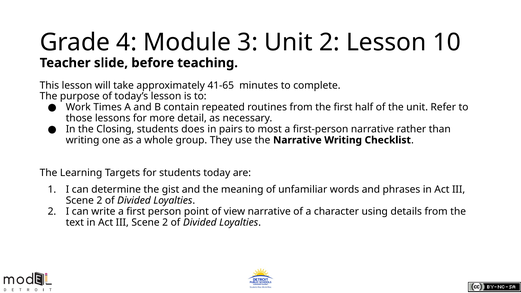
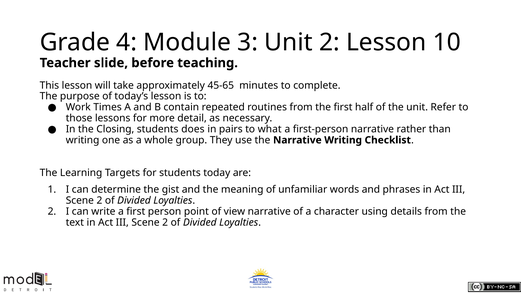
41-65: 41-65 -> 45-65
most: most -> what
